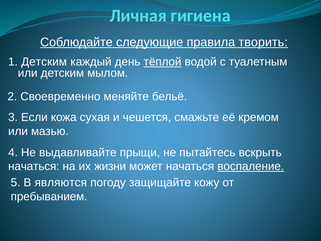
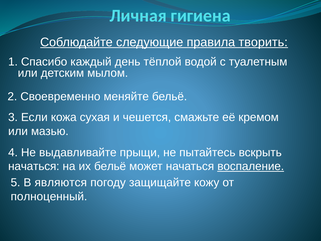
1 Детским: Детским -> Спасибо
тёплой underline: present -> none
их жизни: жизни -> бельё
пребыванием: пребыванием -> полноценный
